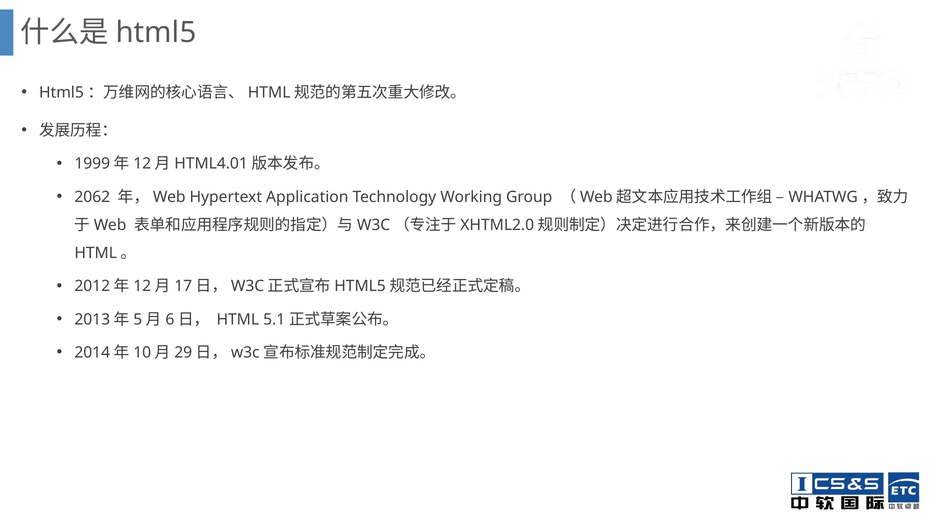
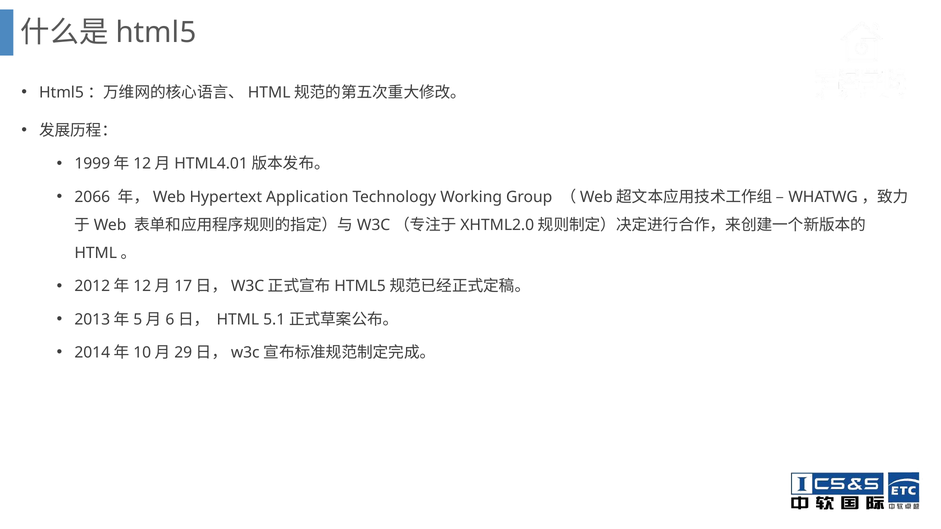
2062: 2062 -> 2066
